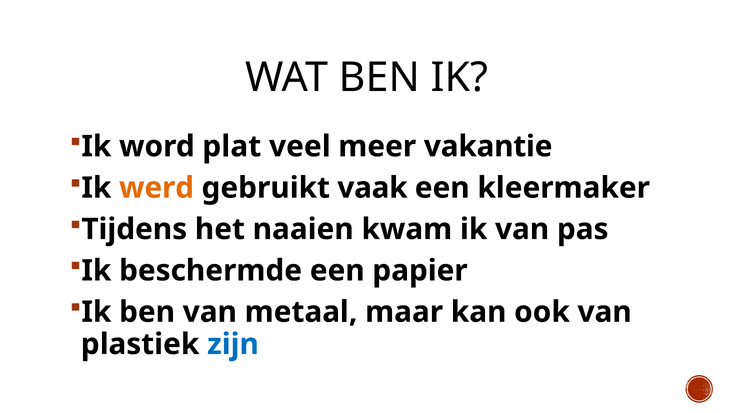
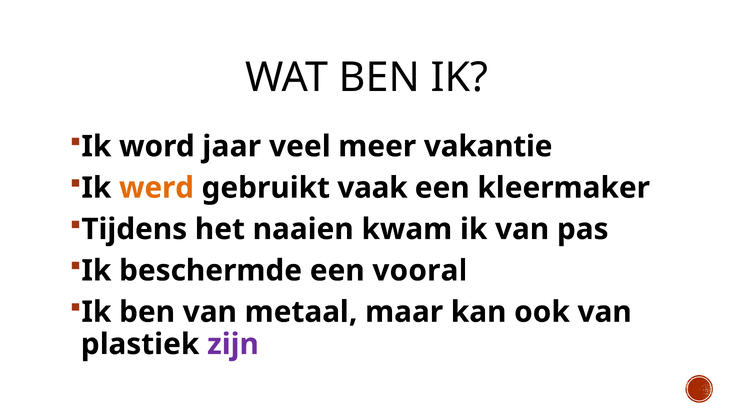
plat: plat -> jaar
papier: papier -> vooral
zijn colour: blue -> purple
